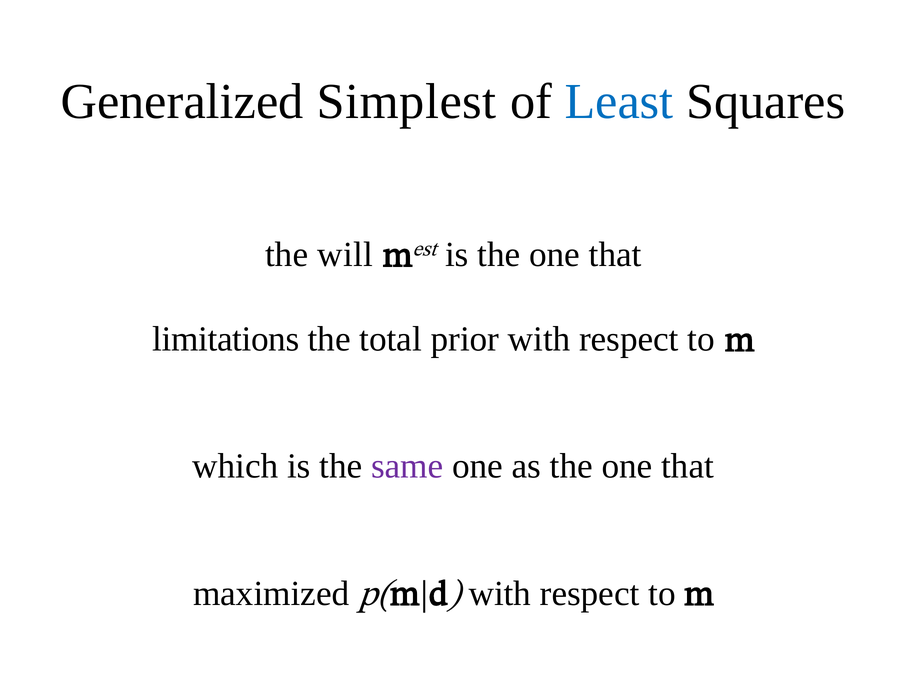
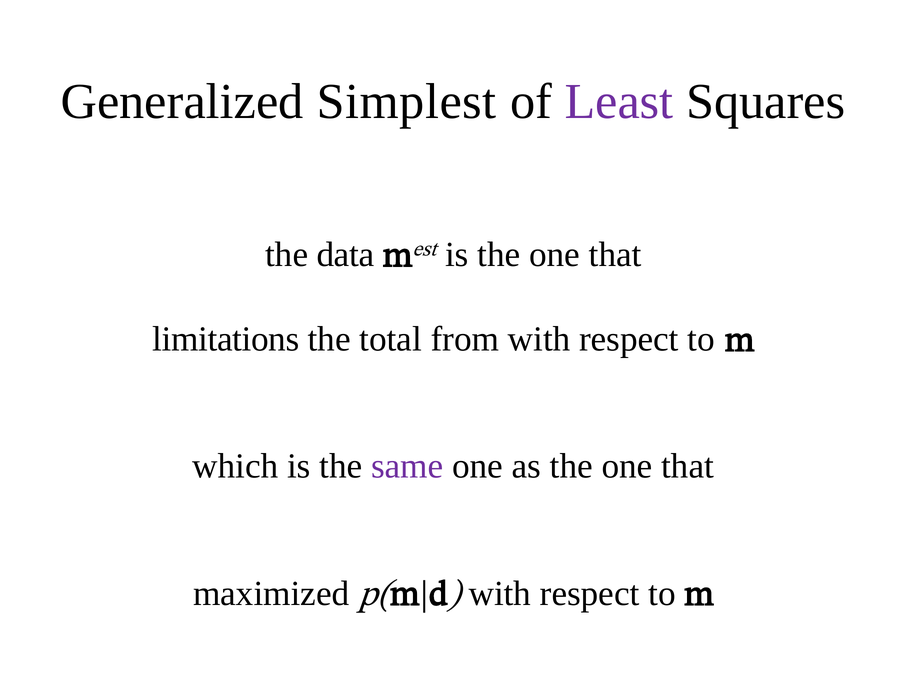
Least colour: blue -> purple
will: will -> data
prior: prior -> from
